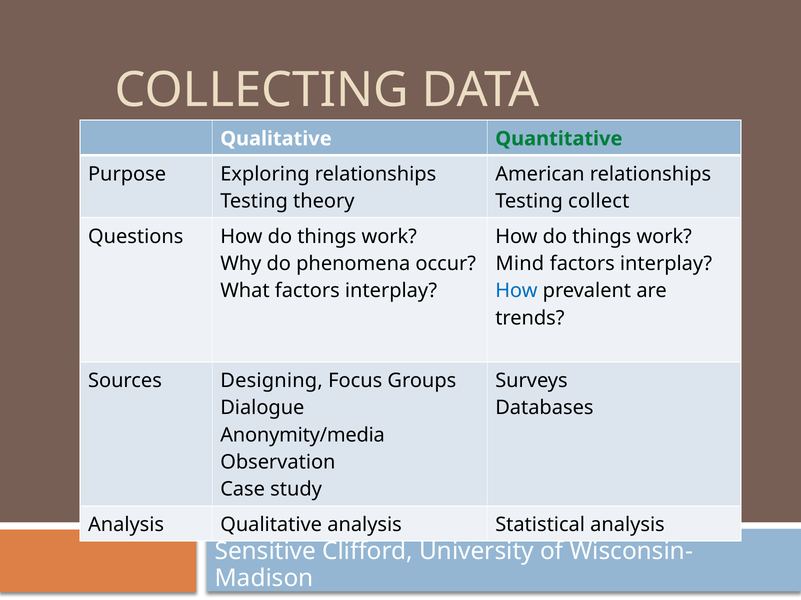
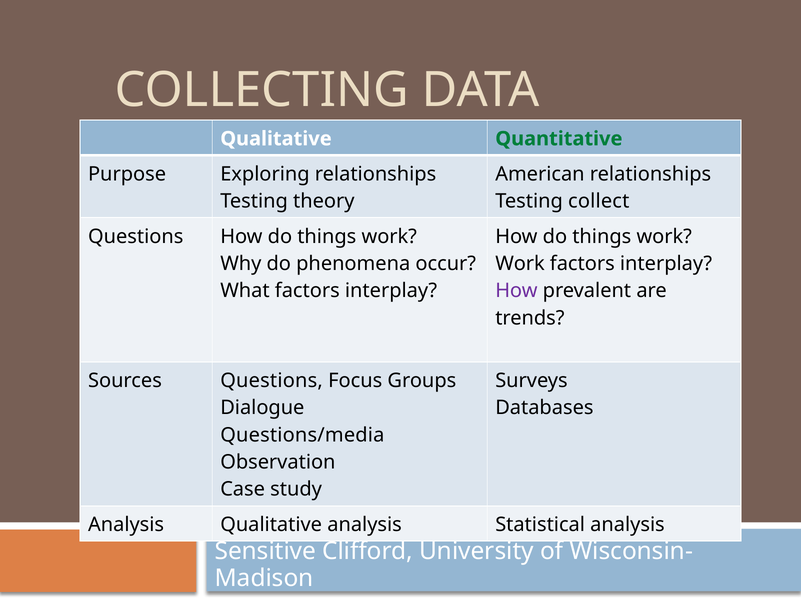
Mind at (520, 264): Mind -> Work
How at (516, 291) colour: blue -> purple
Sources Designing: Designing -> Questions
Anonymity/media: Anonymity/media -> Questions/media
